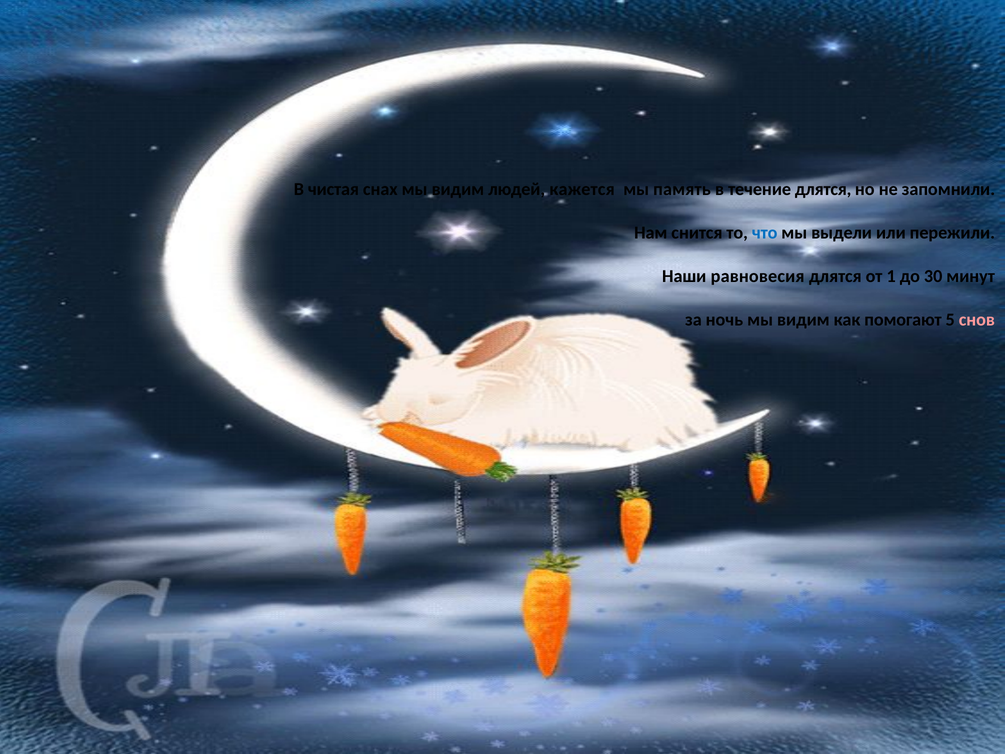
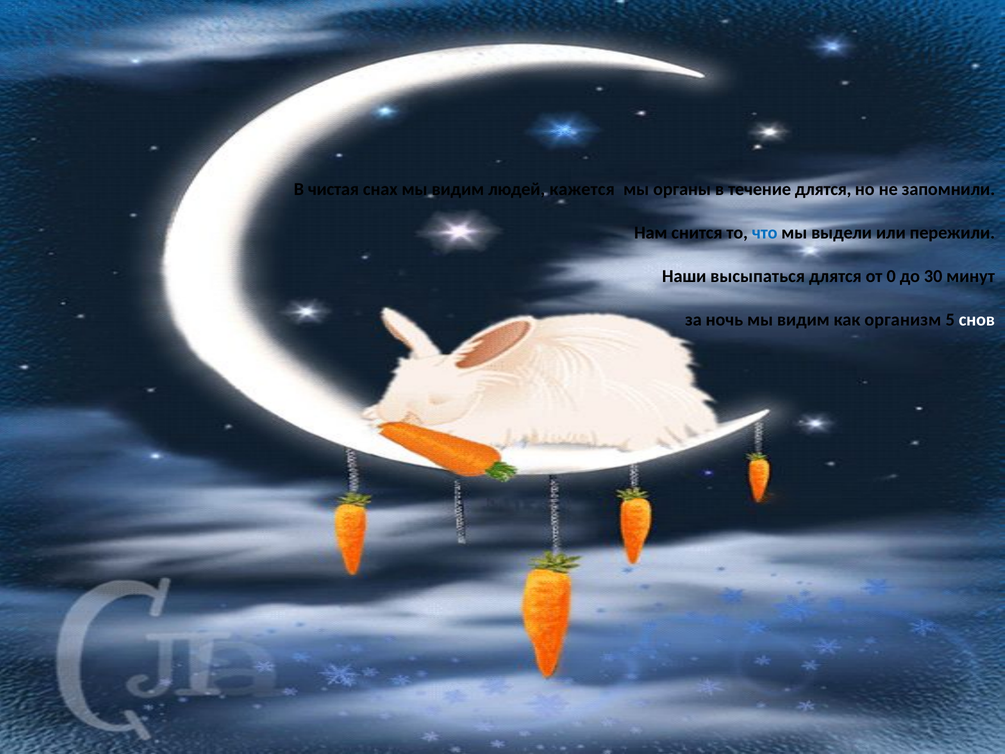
память: память -> органы
равновесия: равновесия -> высыпаться
1: 1 -> 0
помогают: помогают -> организм
снов colour: pink -> white
